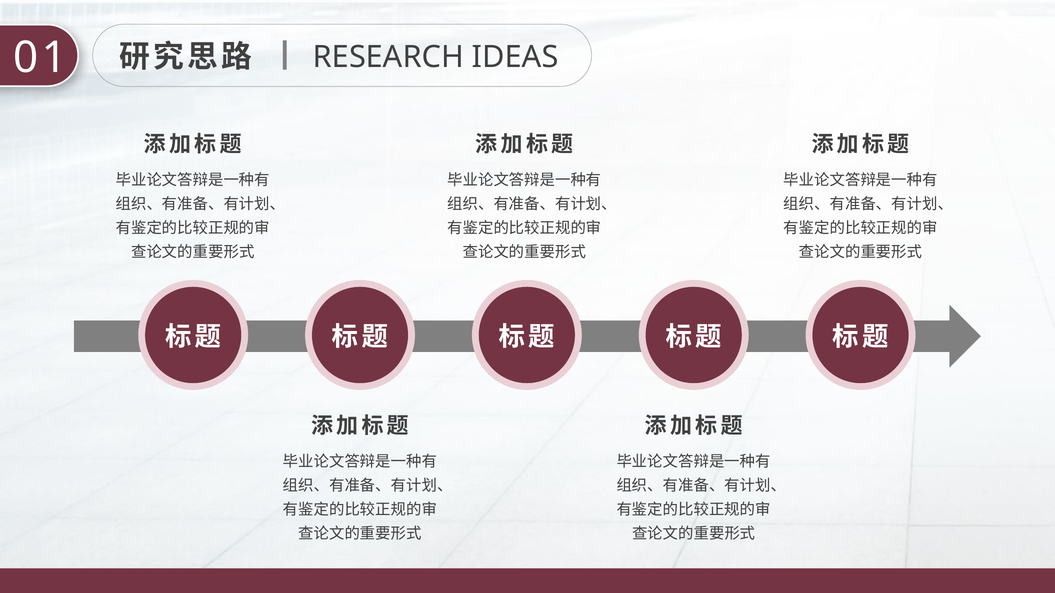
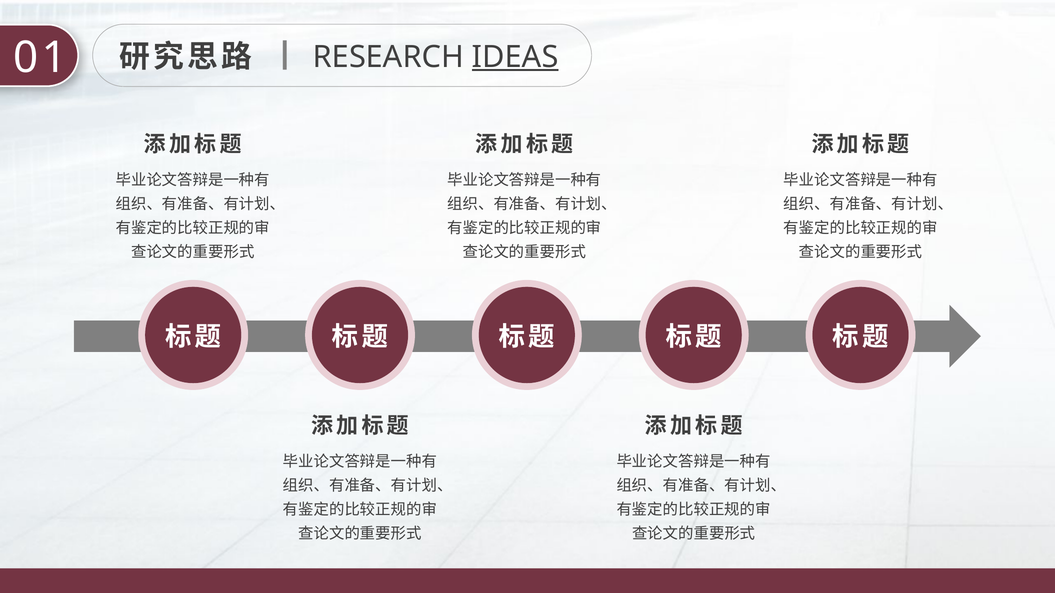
IDEAS underline: none -> present
